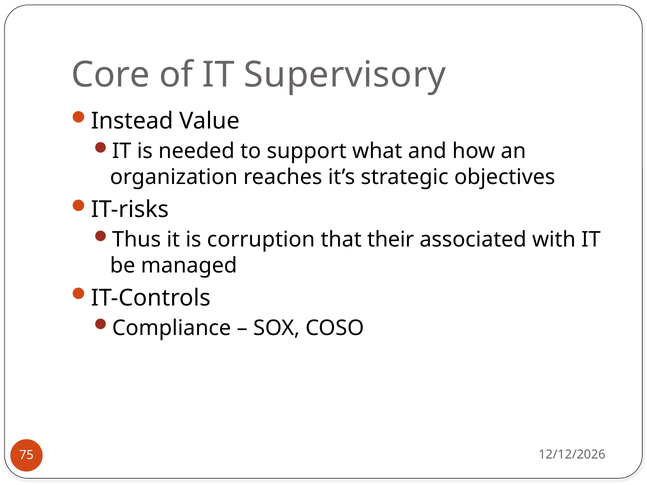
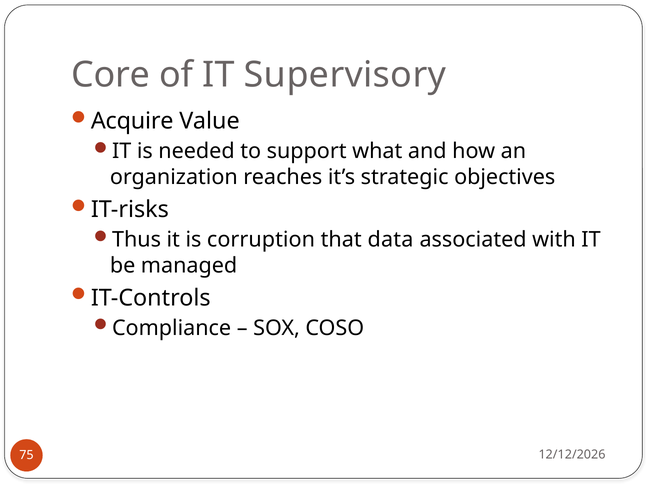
Instead: Instead -> Acquire
their: their -> data
